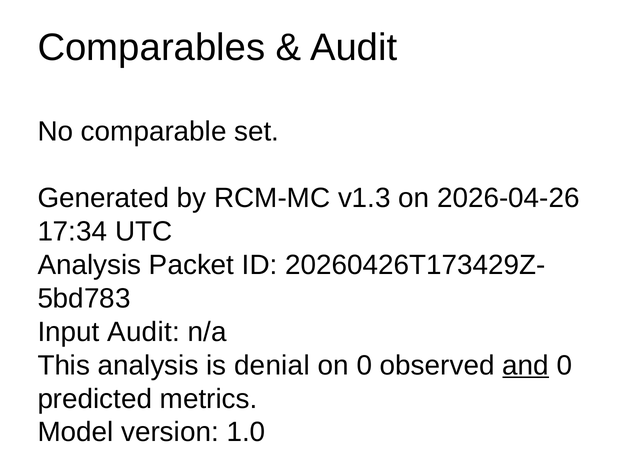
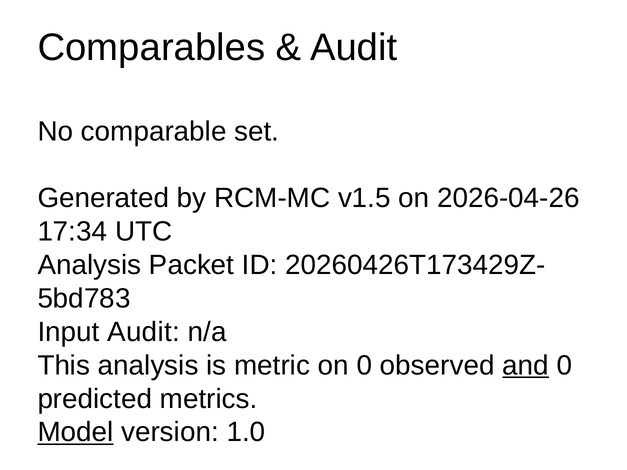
v1.3: v1.3 -> v1.5
denial: denial -> metric
Model underline: none -> present
